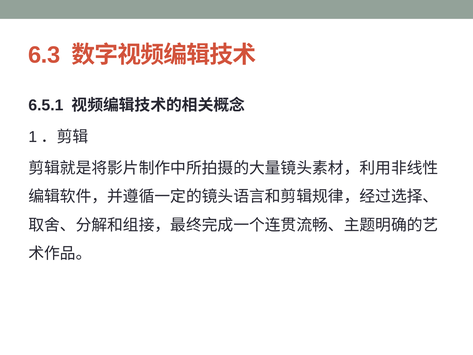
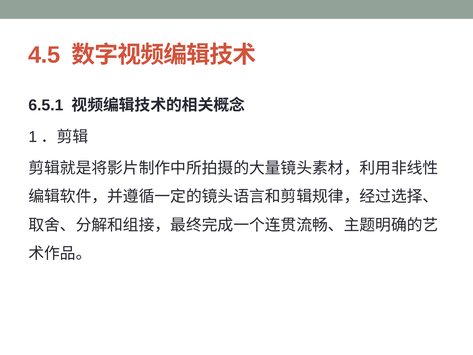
6.3: 6.3 -> 4.5
